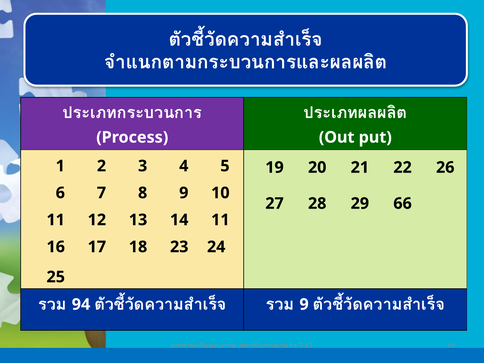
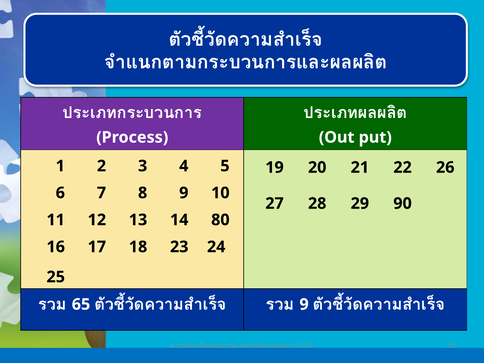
66: 66 -> 90
14 11: 11 -> 80
94: 94 -> 65
